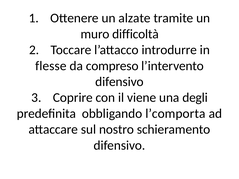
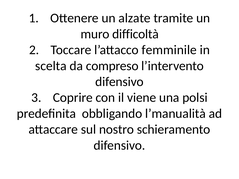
introdurre: introdurre -> femminile
flesse: flesse -> scelta
degli: degli -> polsi
l’comporta: l’comporta -> l’manualità
